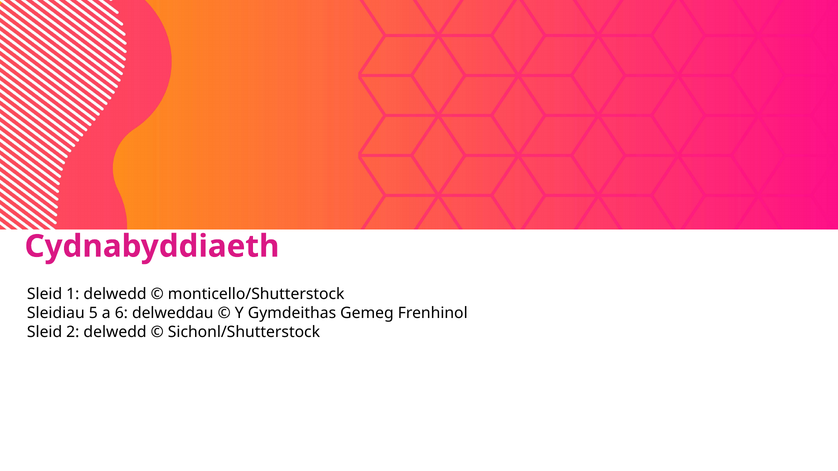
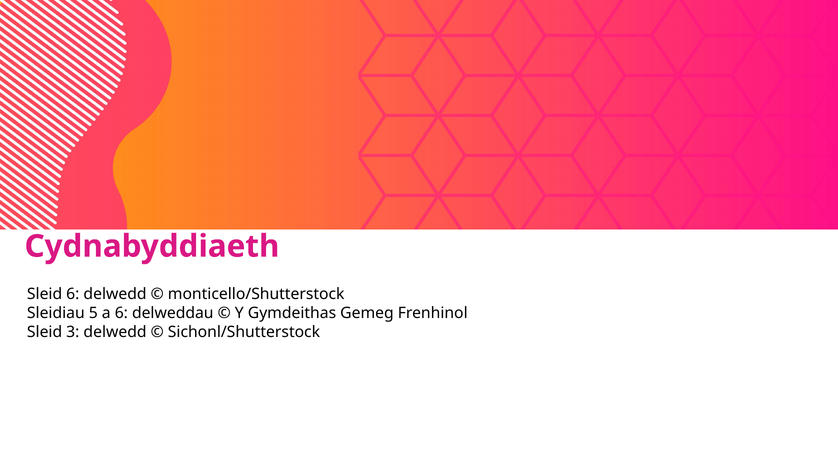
Sleid 1: 1 -> 6
2: 2 -> 3
